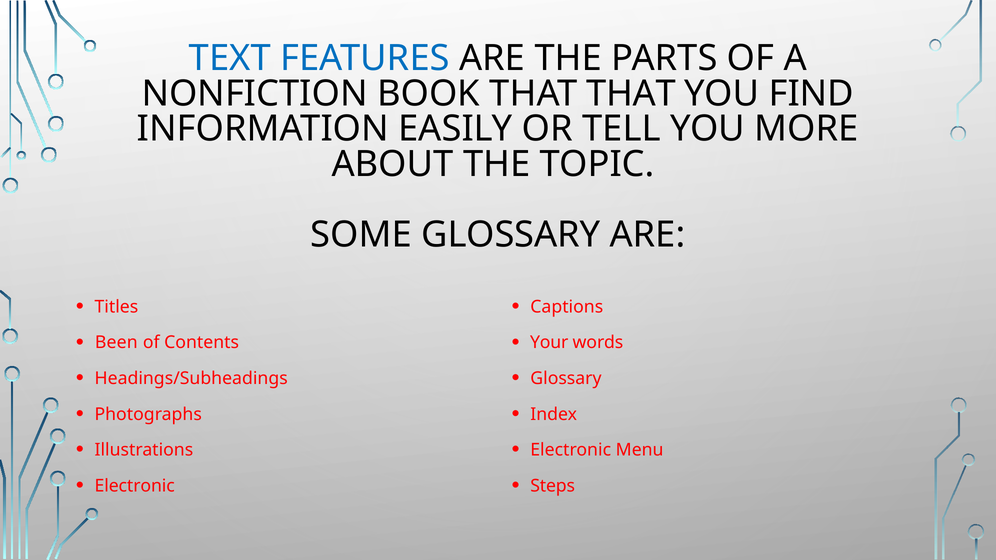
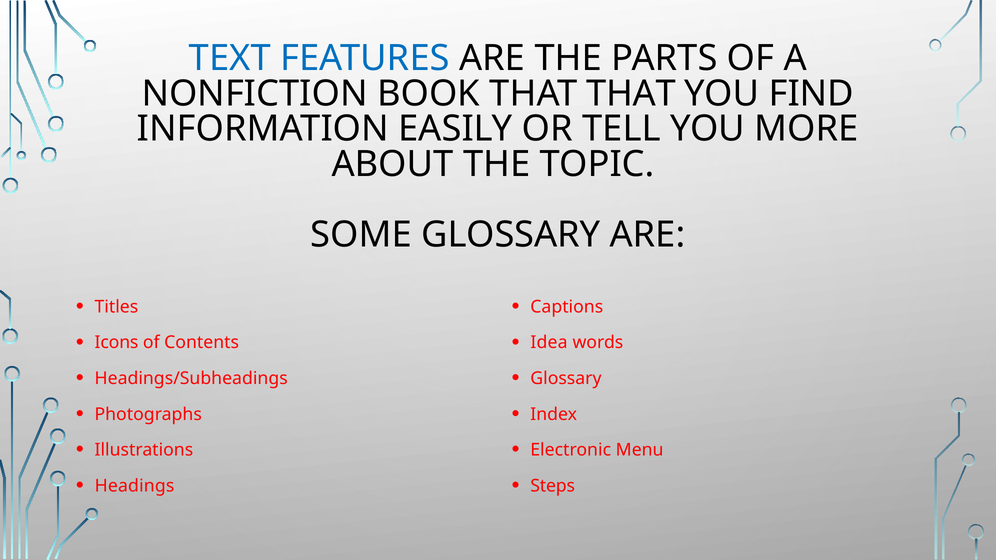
Been: Been -> Icons
Your: Your -> Idea
Electronic at (135, 486): Electronic -> Headings
